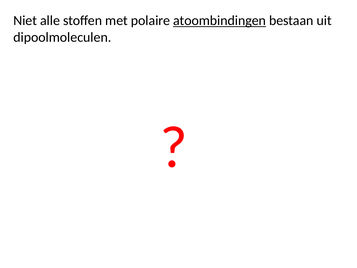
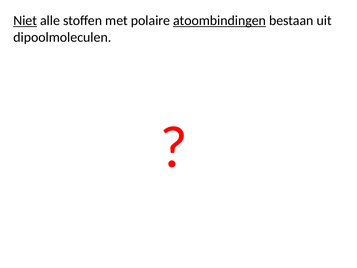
Niet underline: none -> present
